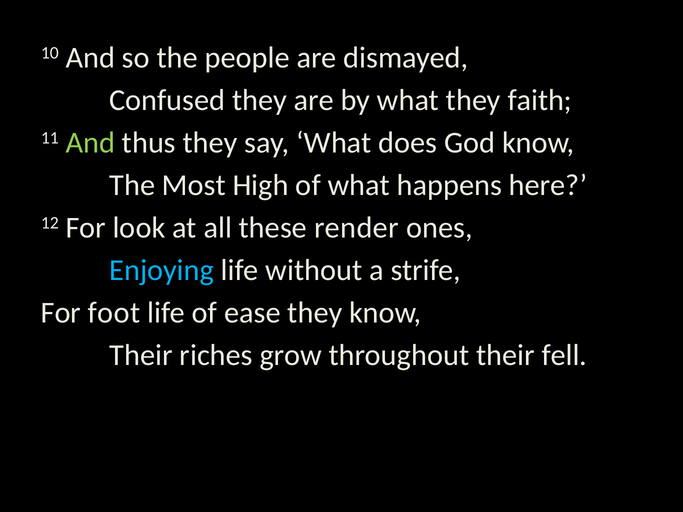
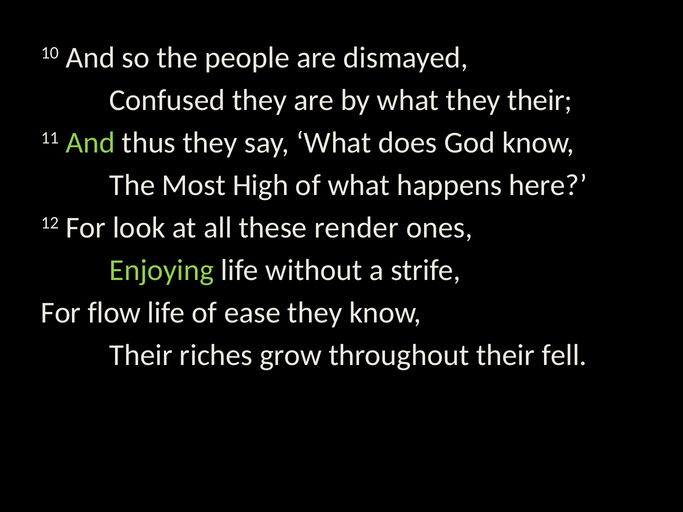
they faith: faith -> their
Enjoying colour: light blue -> light green
foot: foot -> flow
